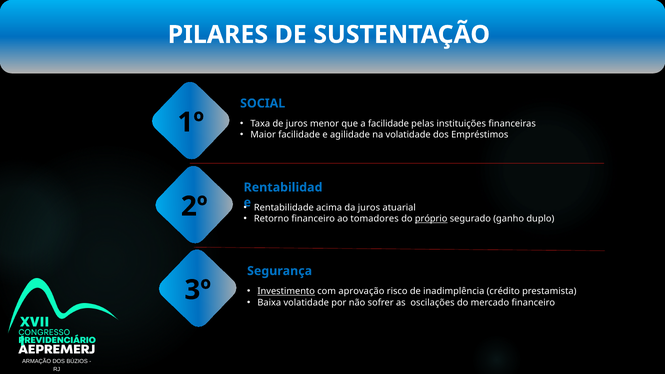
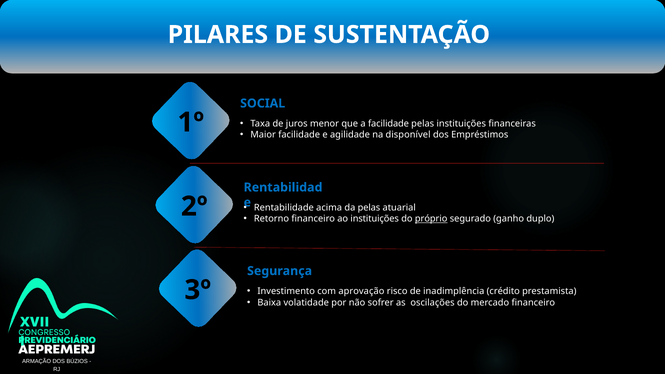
na volatidade: volatidade -> disponível
da juros: juros -> pelas
ao tomadores: tomadores -> instituições
Investimento underline: present -> none
